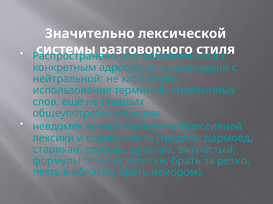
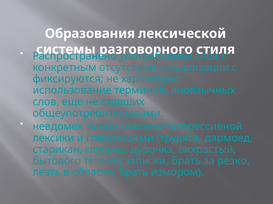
Значительно: Значительно -> Образования
адресуется: адресуется -> отсутствии
нейтральной: нейтральной -> фиксируются
оценочность: оценочность -> говорящими
формулы: формулы -> бытового
